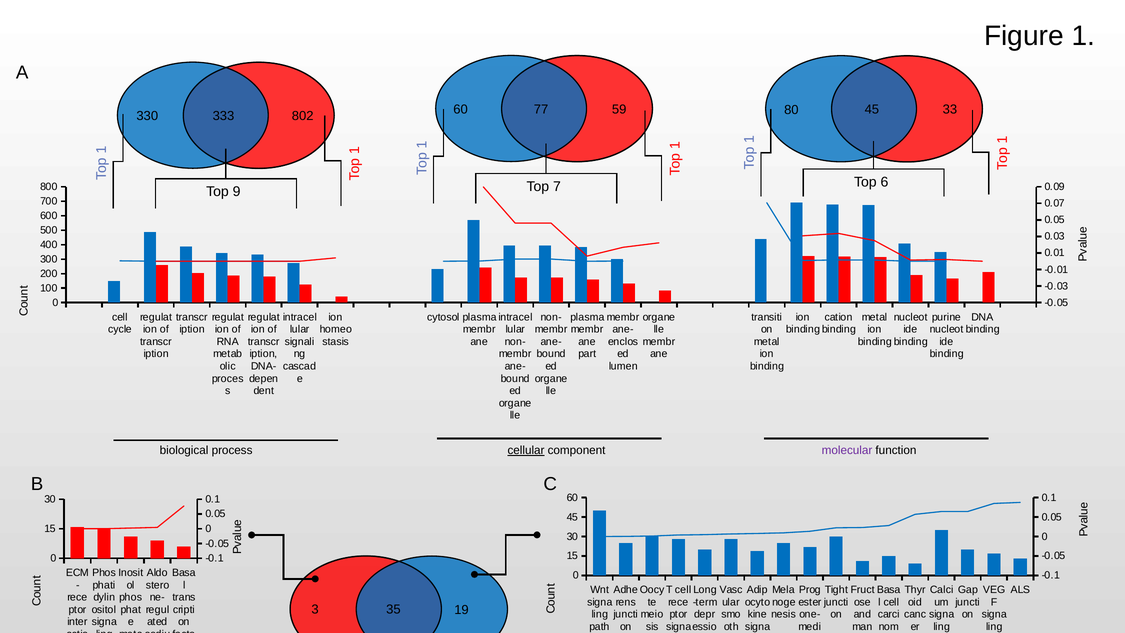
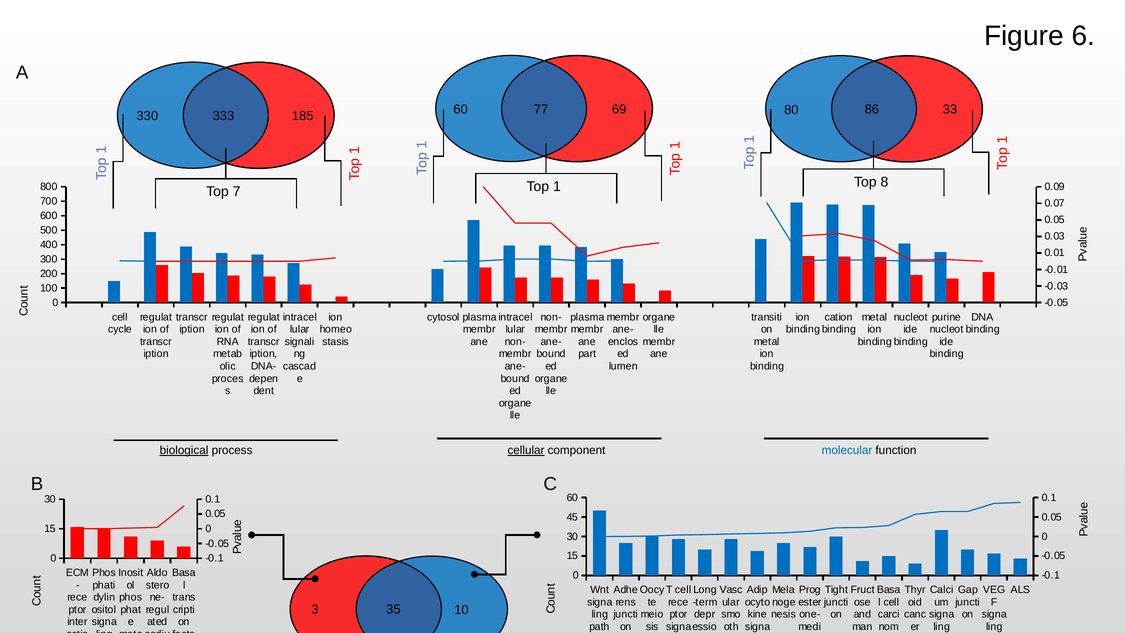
Figure 1: 1 -> 6
59: 59 -> 69
60 45: 45 -> 86
802: 802 -> 185
6: 6 -> 8
Top 7: 7 -> 1
9: 9 -> 7
biological underline: none -> present
molecular colour: purple -> blue
19: 19 -> 10
